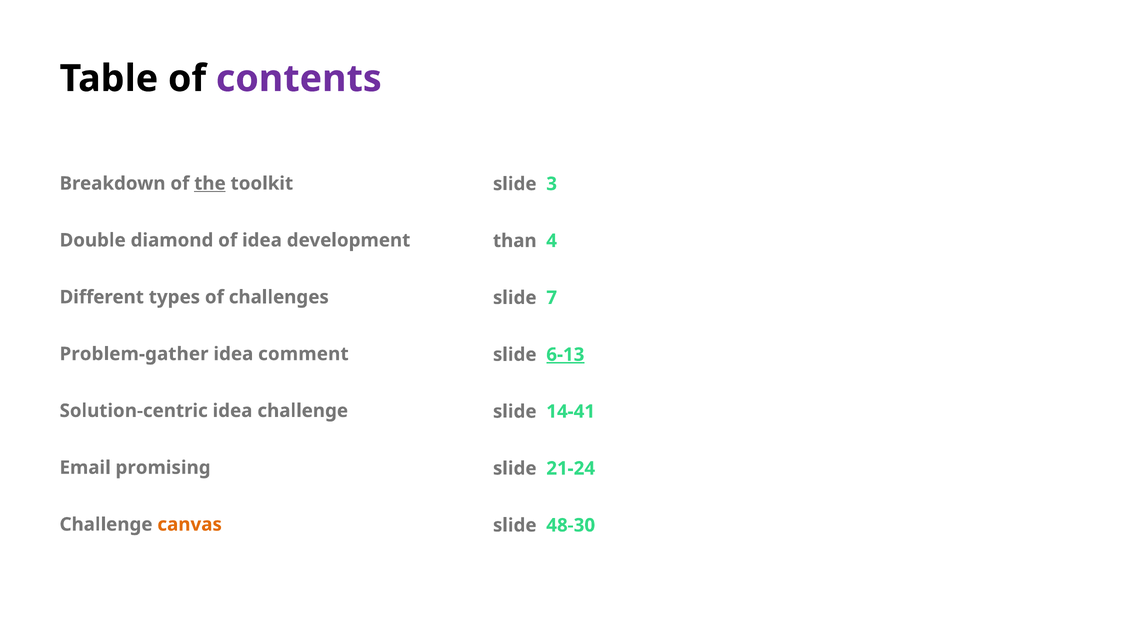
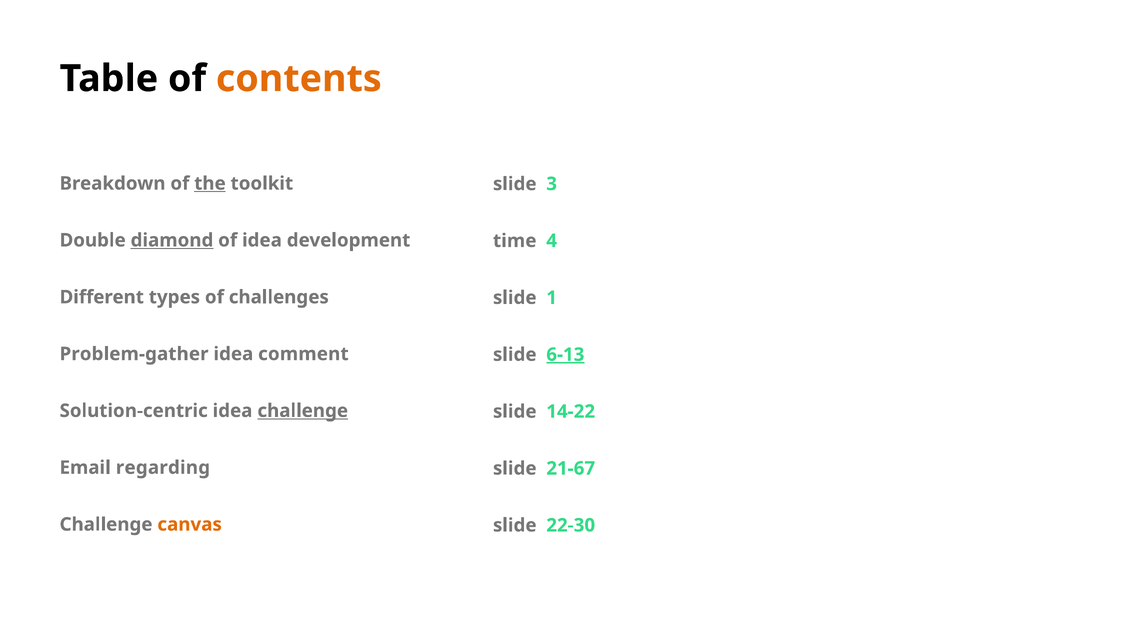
contents colour: purple -> orange
diamond underline: none -> present
than: than -> time
7: 7 -> 1
challenge at (303, 411) underline: none -> present
14-41: 14-41 -> 14-22
promising: promising -> regarding
21-24: 21-24 -> 21-67
48-30: 48-30 -> 22-30
